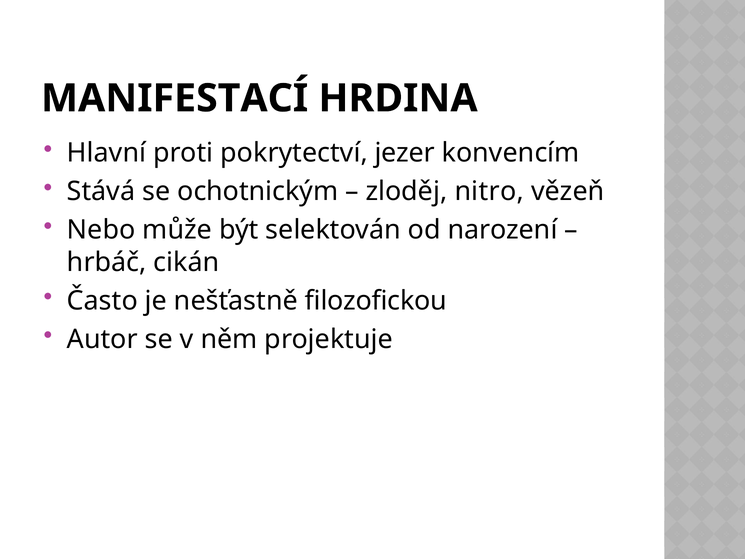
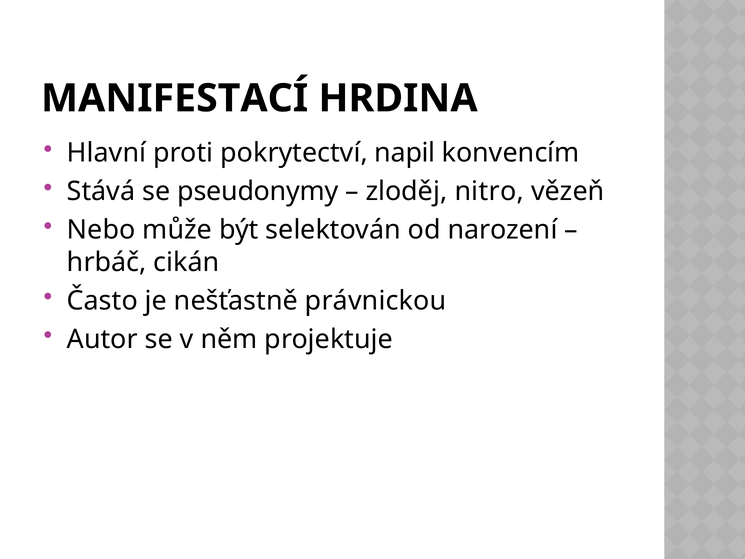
jezer: jezer -> napil
ochotnickým: ochotnickým -> pseudonymy
filozofickou: filozofickou -> právnickou
